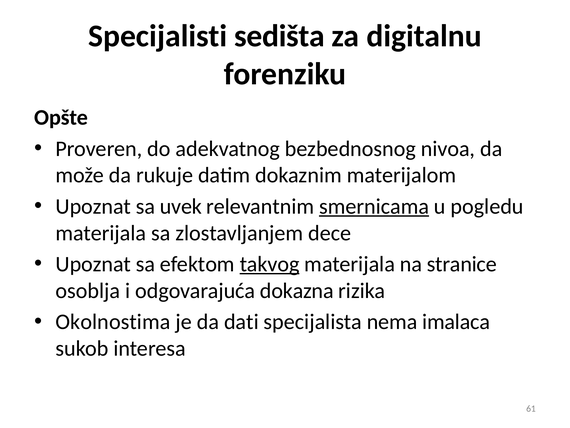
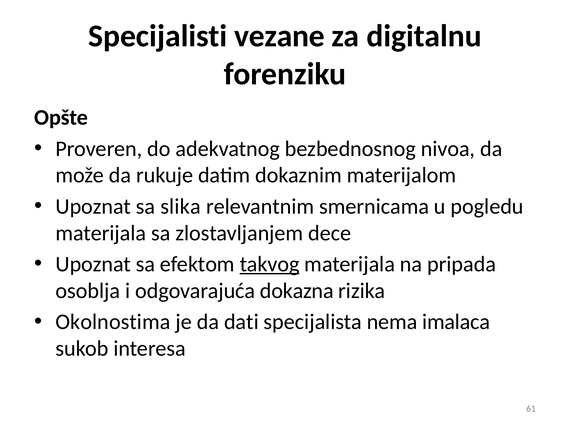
sedišta: sedišta -> vezane
uvek: uvek -> slika
smernicama underline: present -> none
stranice: stranice -> pripada
